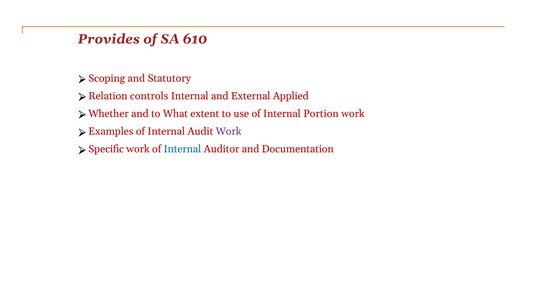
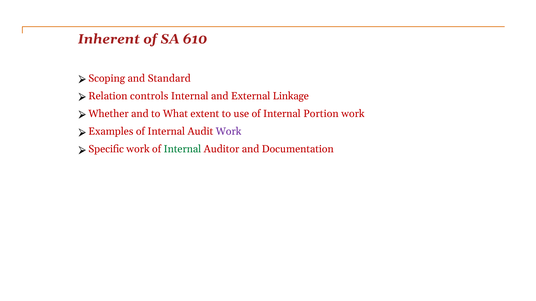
Provides: Provides -> Inherent
Statutory: Statutory -> Standard
Applied: Applied -> Linkage
Internal at (182, 149) colour: blue -> green
